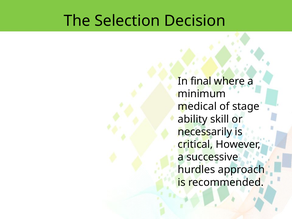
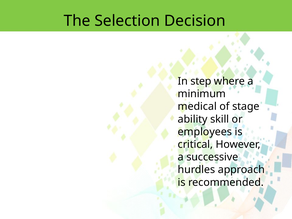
final: final -> step
necessarily: necessarily -> employees
